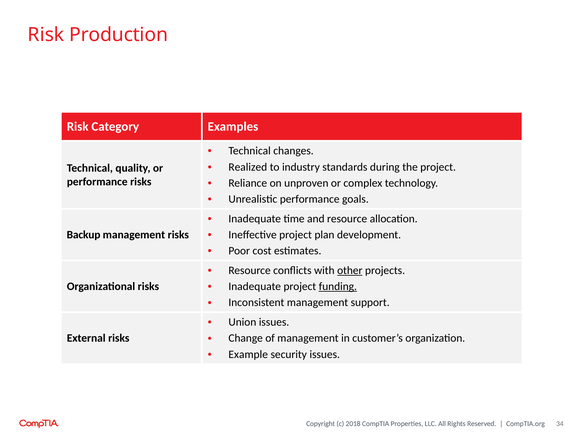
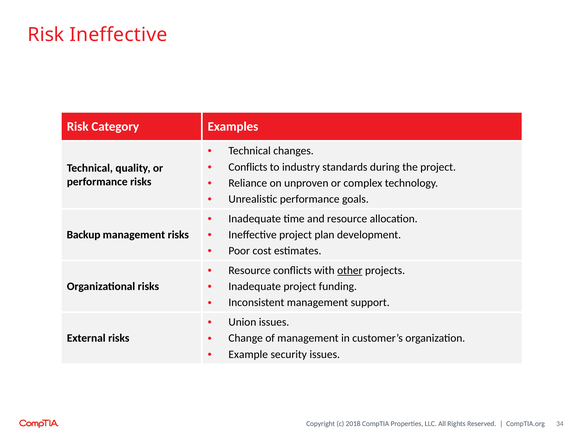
Risk Production: Production -> Ineffective
Realized at (248, 167): Realized -> Conflicts
funding underline: present -> none
